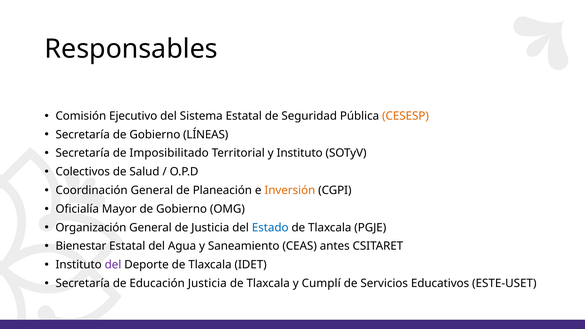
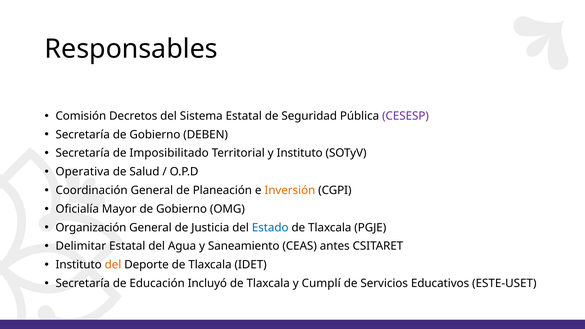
Ejecutivo: Ejecutivo -> Decretos
CESESP colour: orange -> purple
LÍNEAS: LÍNEAS -> DEBEN
Colectivos: Colectivos -> Operativa
Bienestar: Bienestar -> Delimitar
del at (113, 265) colour: purple -> orange
Educación Justicia: Justicia -> Incluyó
